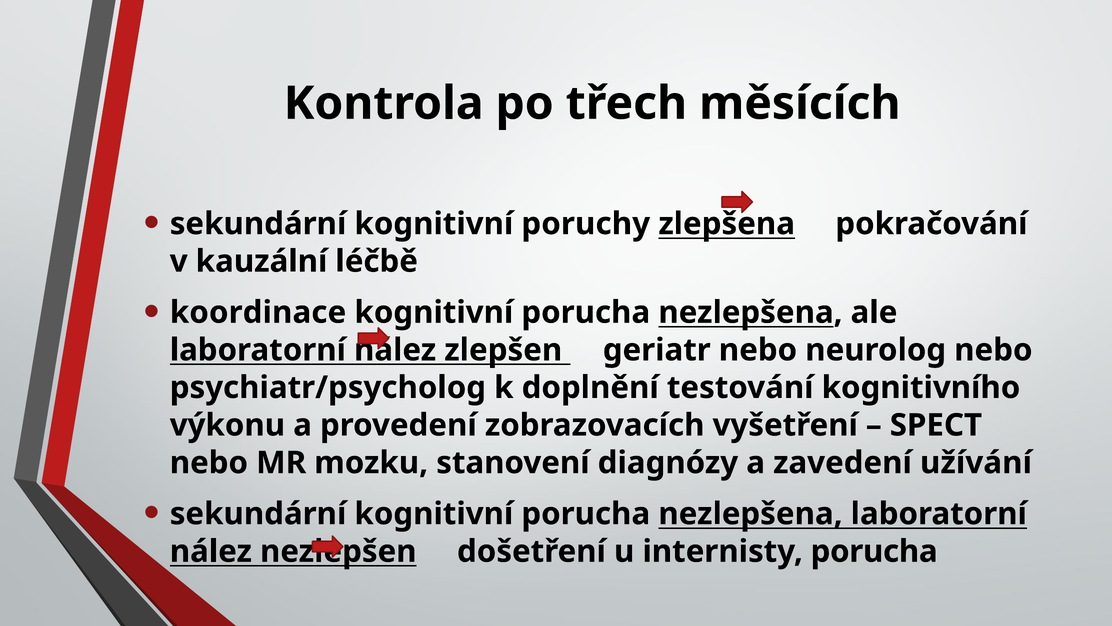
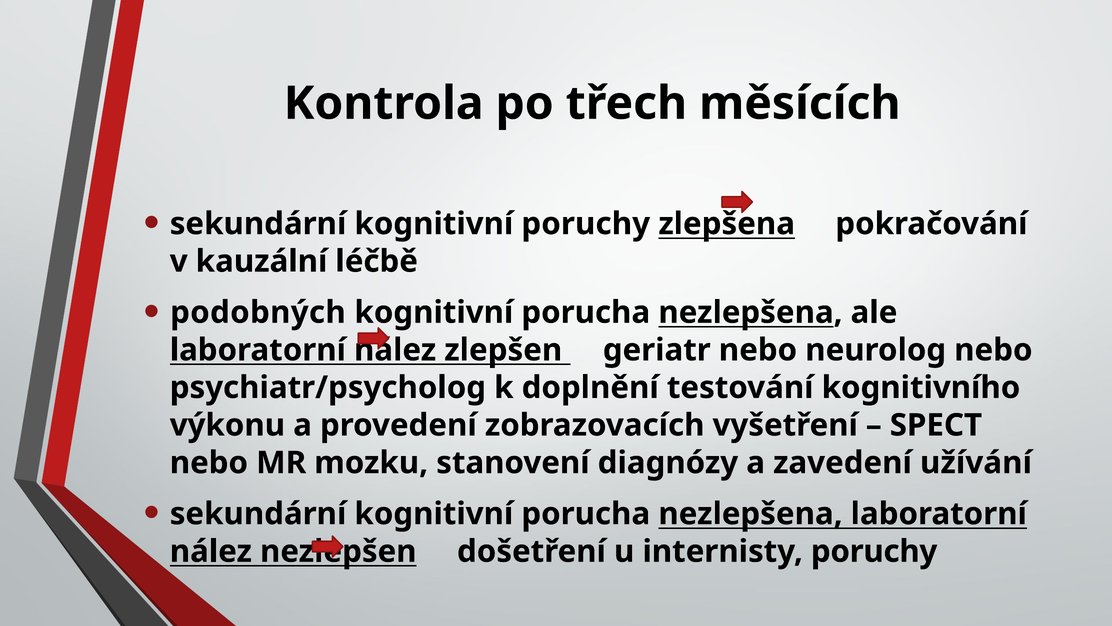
koordinace: koordinace -> podobných
internisty porucha: porucha -> poruchy
